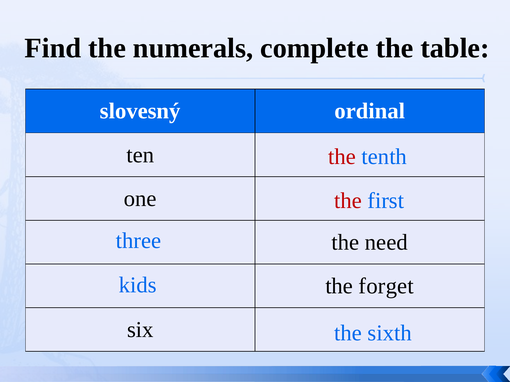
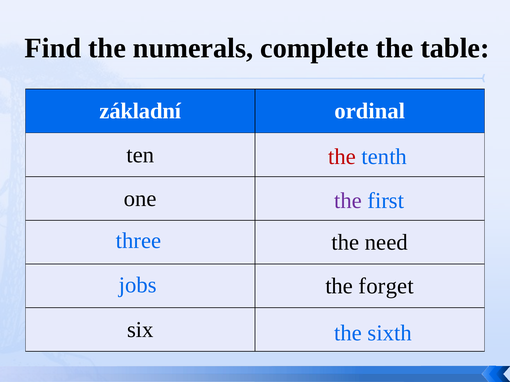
slovesný: slovesný -> základní
the at (348, 201) colour: red -> purple
kids: kids -> jobs
